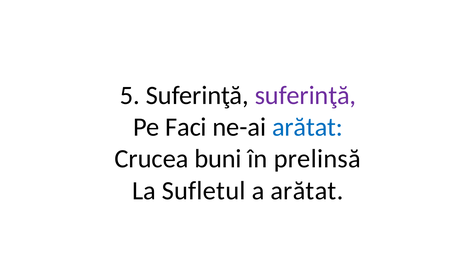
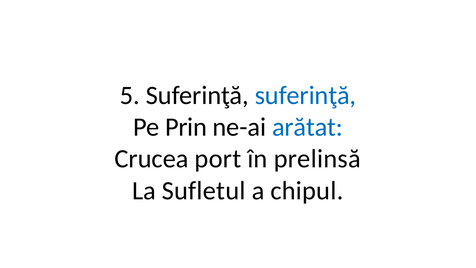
suferinţă at (305, 95) colour: purple -> blue
Faci: Faci -> Prin
buni: buni -> port
a arătat: arătat -> chipul
